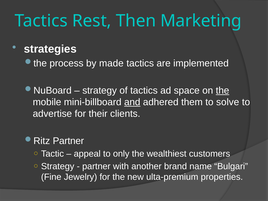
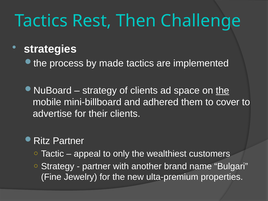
Marketing: Marketing -> Challenge
of tactics: tactics -> clients
and underline: present -> none
solve: solve -> cover
